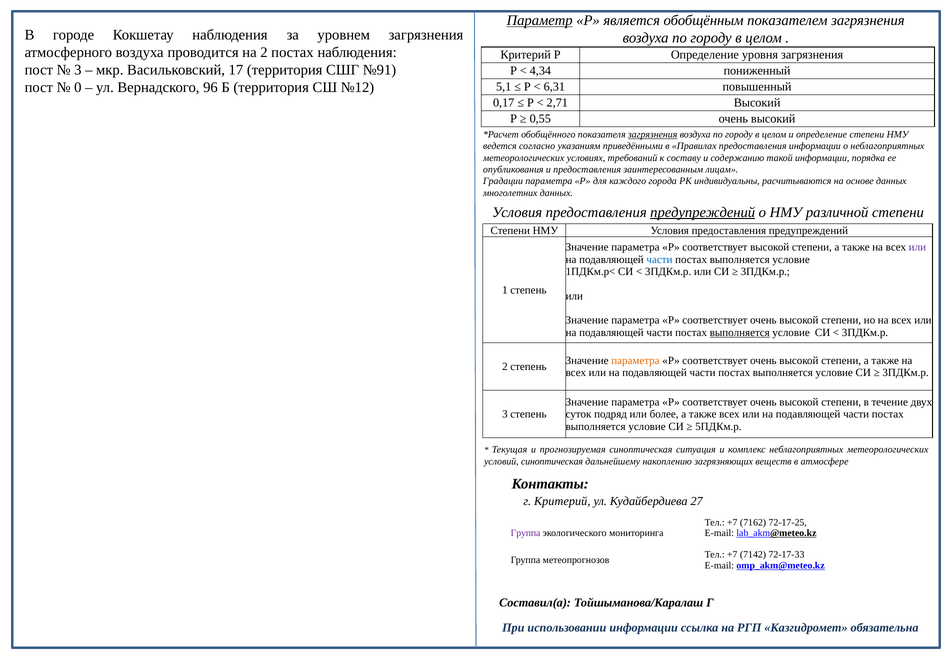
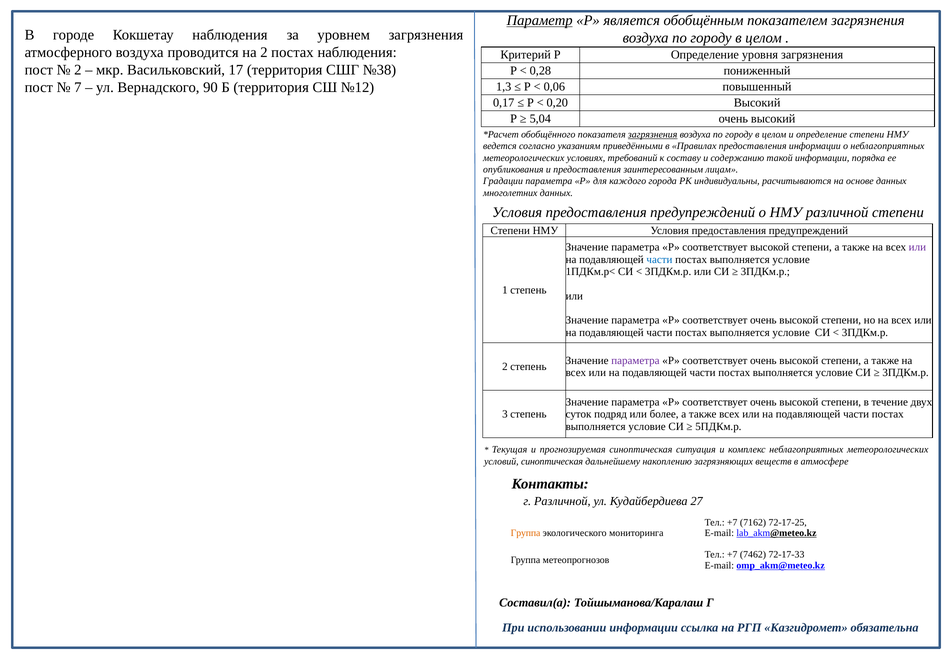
3 at (78, 70): 3 -> 2
№91: №91 -> №38
4,34: 4,34 -> 0,28
0: 0 -> 7
96: 96 -> 90
5,1: 5,1 -> 1,3
6,31: 6,31 -> 0,06
2,71: 2,71 -> 0,20
0,55: 0,55 -> 5,04
предупреждений at (703, 212) underline: present -> none
выполняется at (740, 333) underline: present -> none
параметра at (635, 361) colour: orange -> purple
Критерий at (562, 501): Критерий -> Различной
Группа at (526, 533) colour: purple -> orange
7142: 7142 -> 7462
